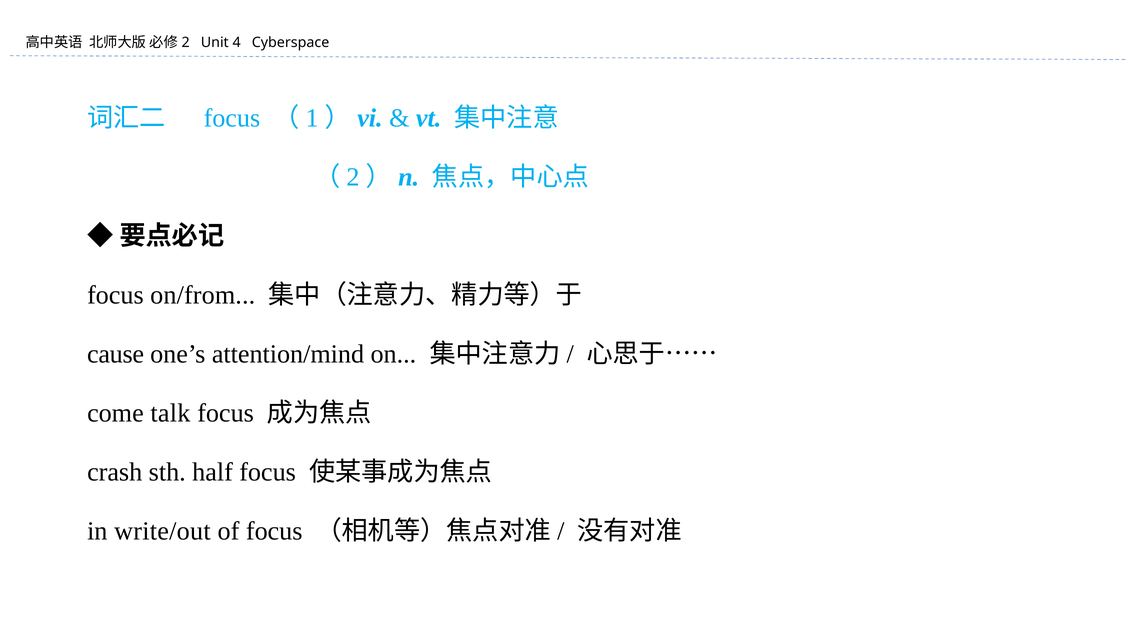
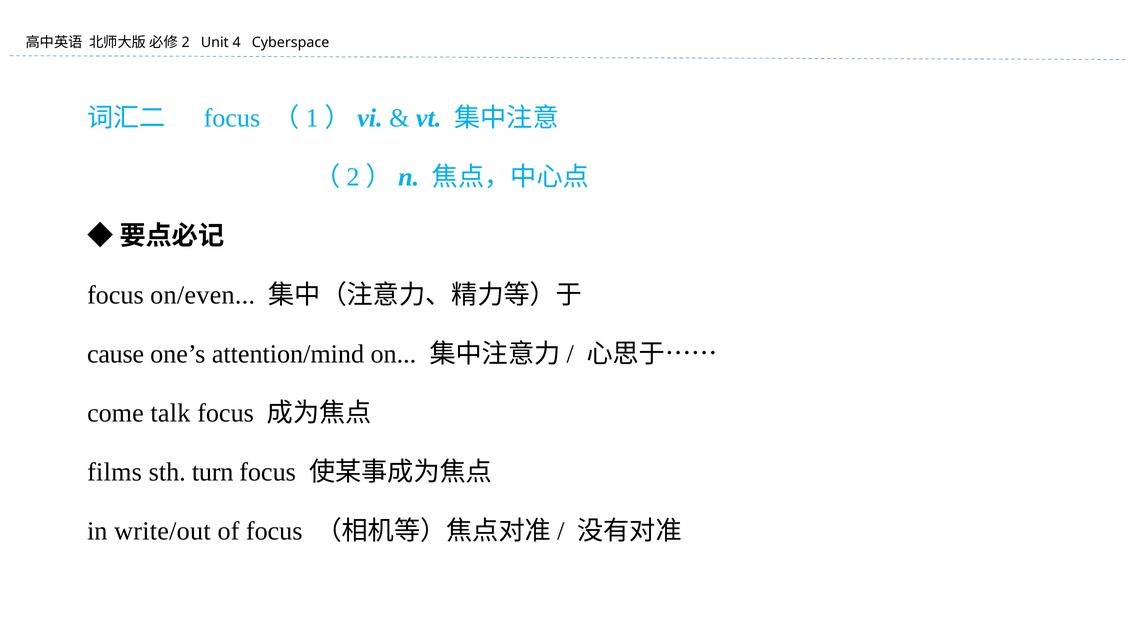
on/from: on/from -> on/even
crash: crash -> films
half: half -> turn
